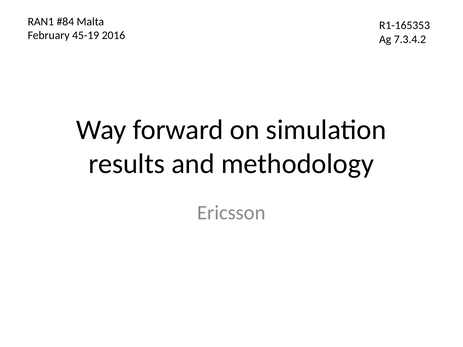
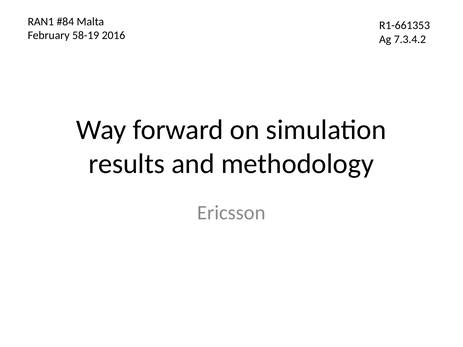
R1-165353: R1-165353 -> R1-661353
45-19: 45-19 -> 58-19
